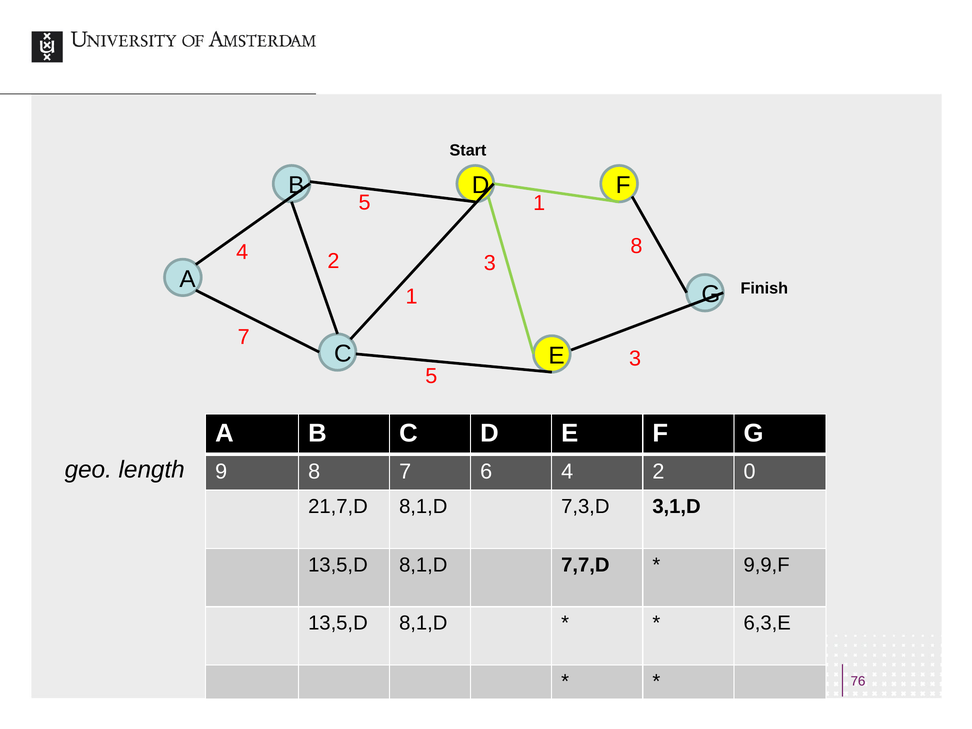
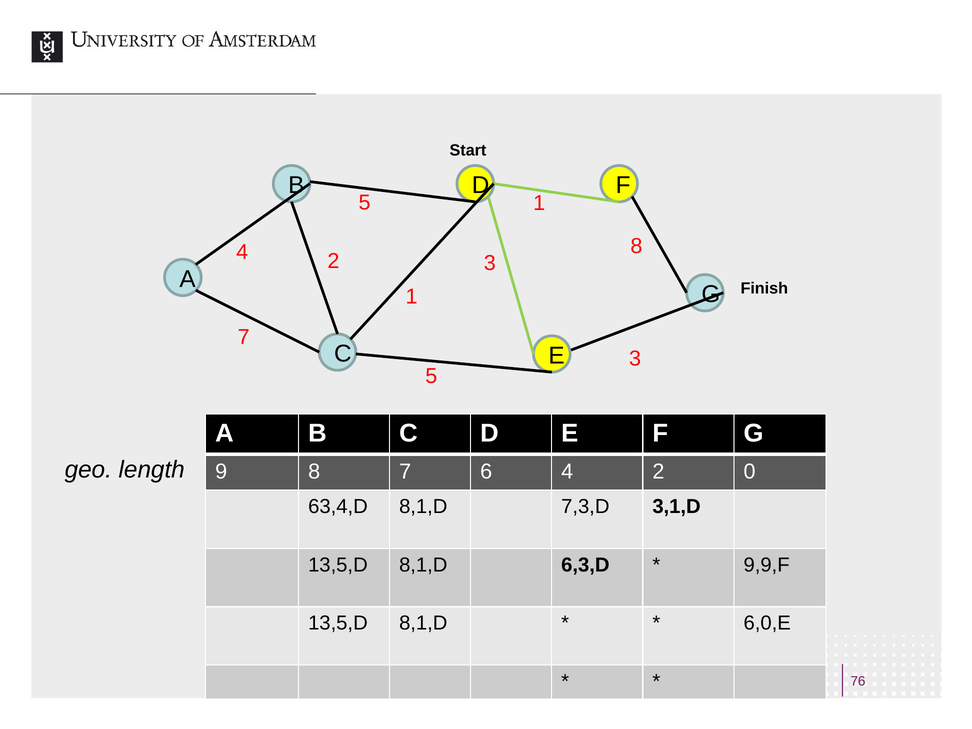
21,7,D: 21,7,D -> 63,4,D
7,7,D: 7,7,D -> 6,3,D
6,3,E: 6,3,E -> 6,0,E
